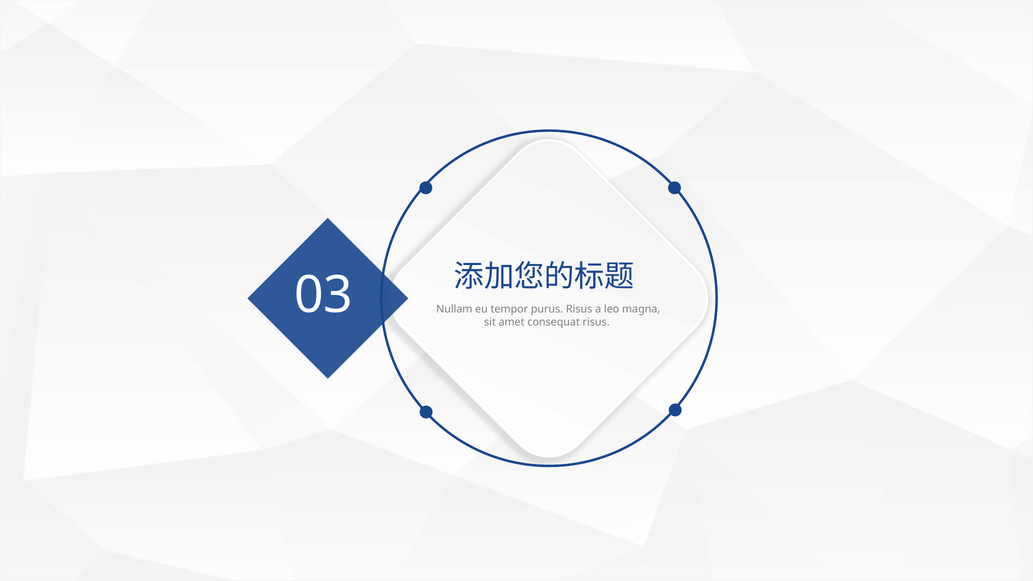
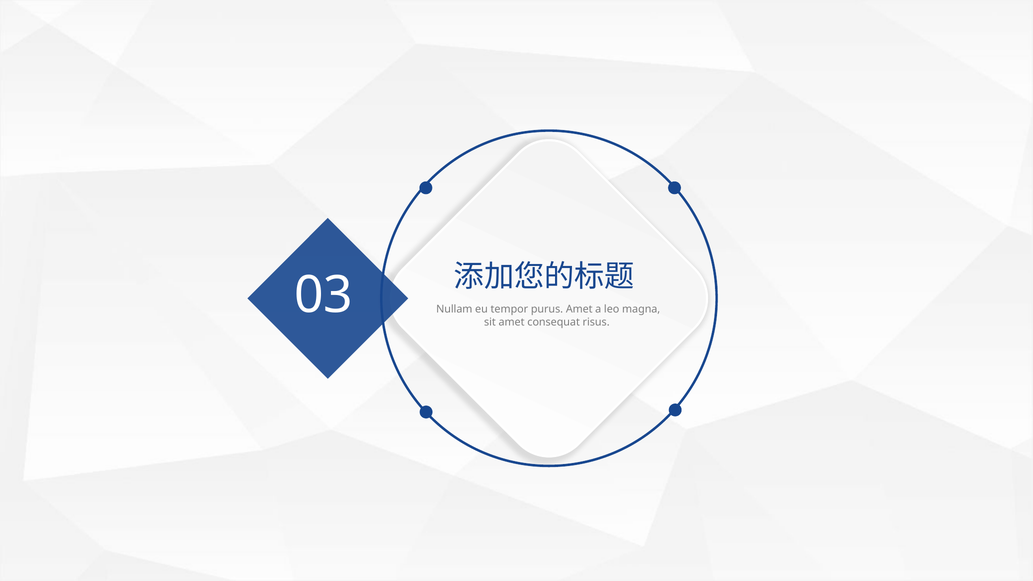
purus Risus: Risus -> Amet
